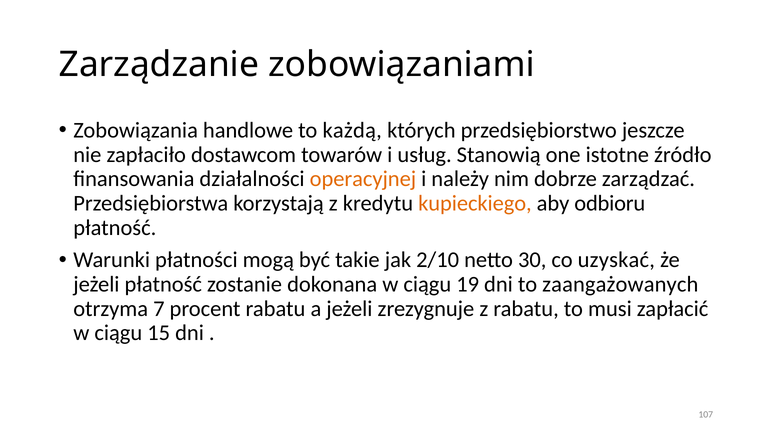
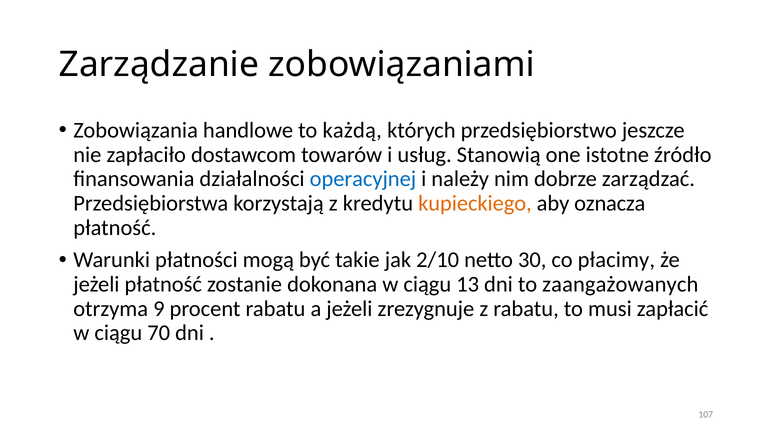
operacyjnej colour: orange -> blue
odbioru: odbioru -> oznacza
uzyskać: uzyskać -> płacimy
19: 19 -> 13
7: 7 -> 9
15: 15 -> 70
